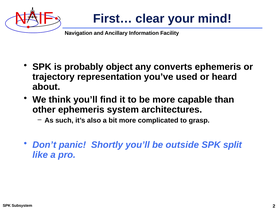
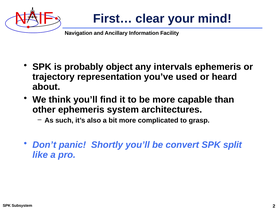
converts: converts -> intervals
outside: outside -> convert
